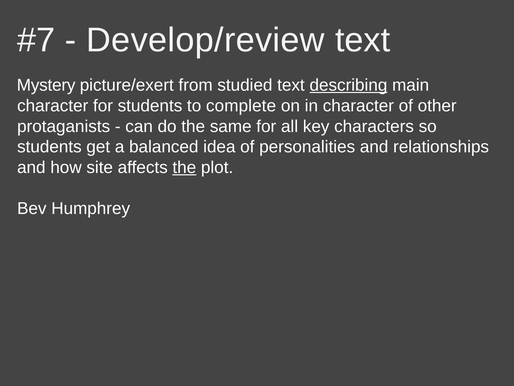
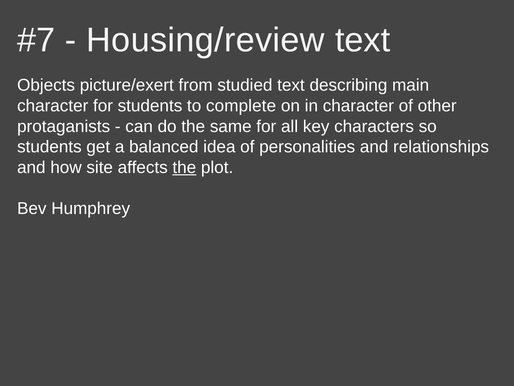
Develop/review: Develop/review -> Housing/review
Mystery: Mystery -> Objects
describing underline: present -> none
